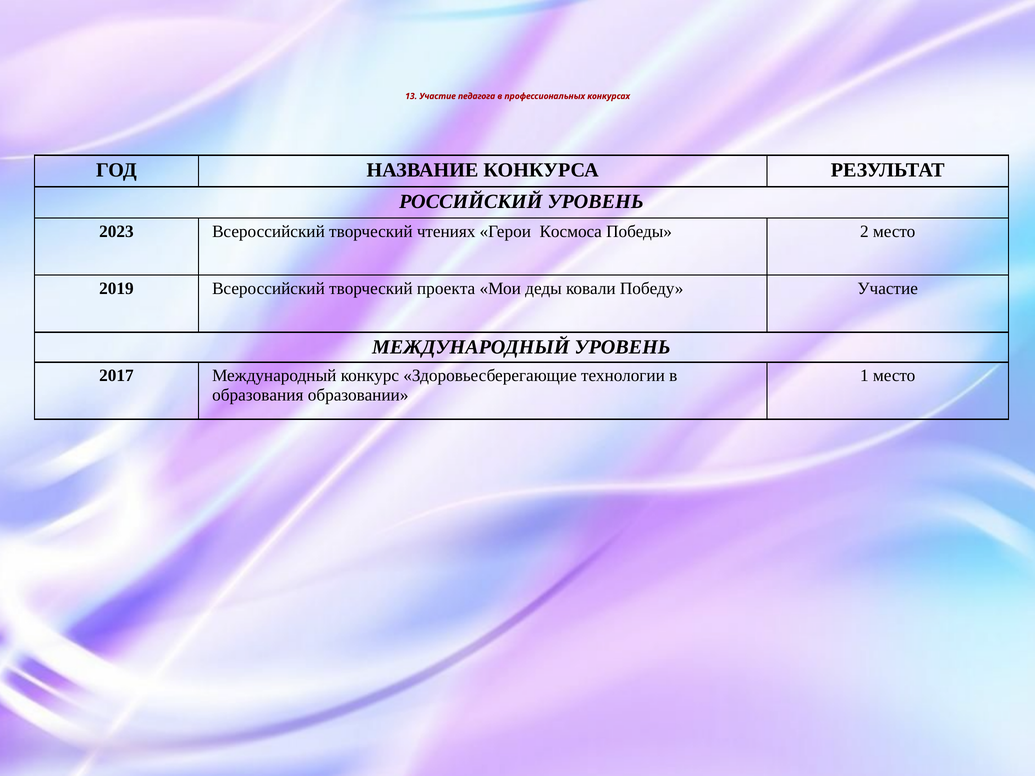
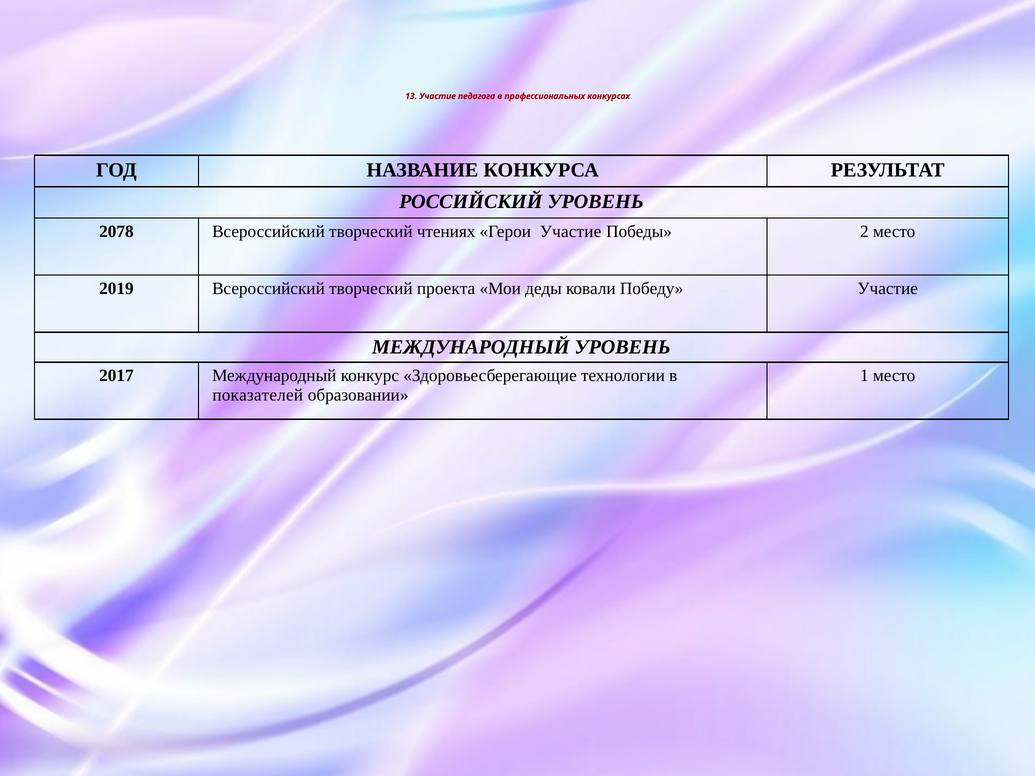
2023: 2023 -> 2078
Герои Космоса: Космоса -> Участие
образования: образования -> показателей
